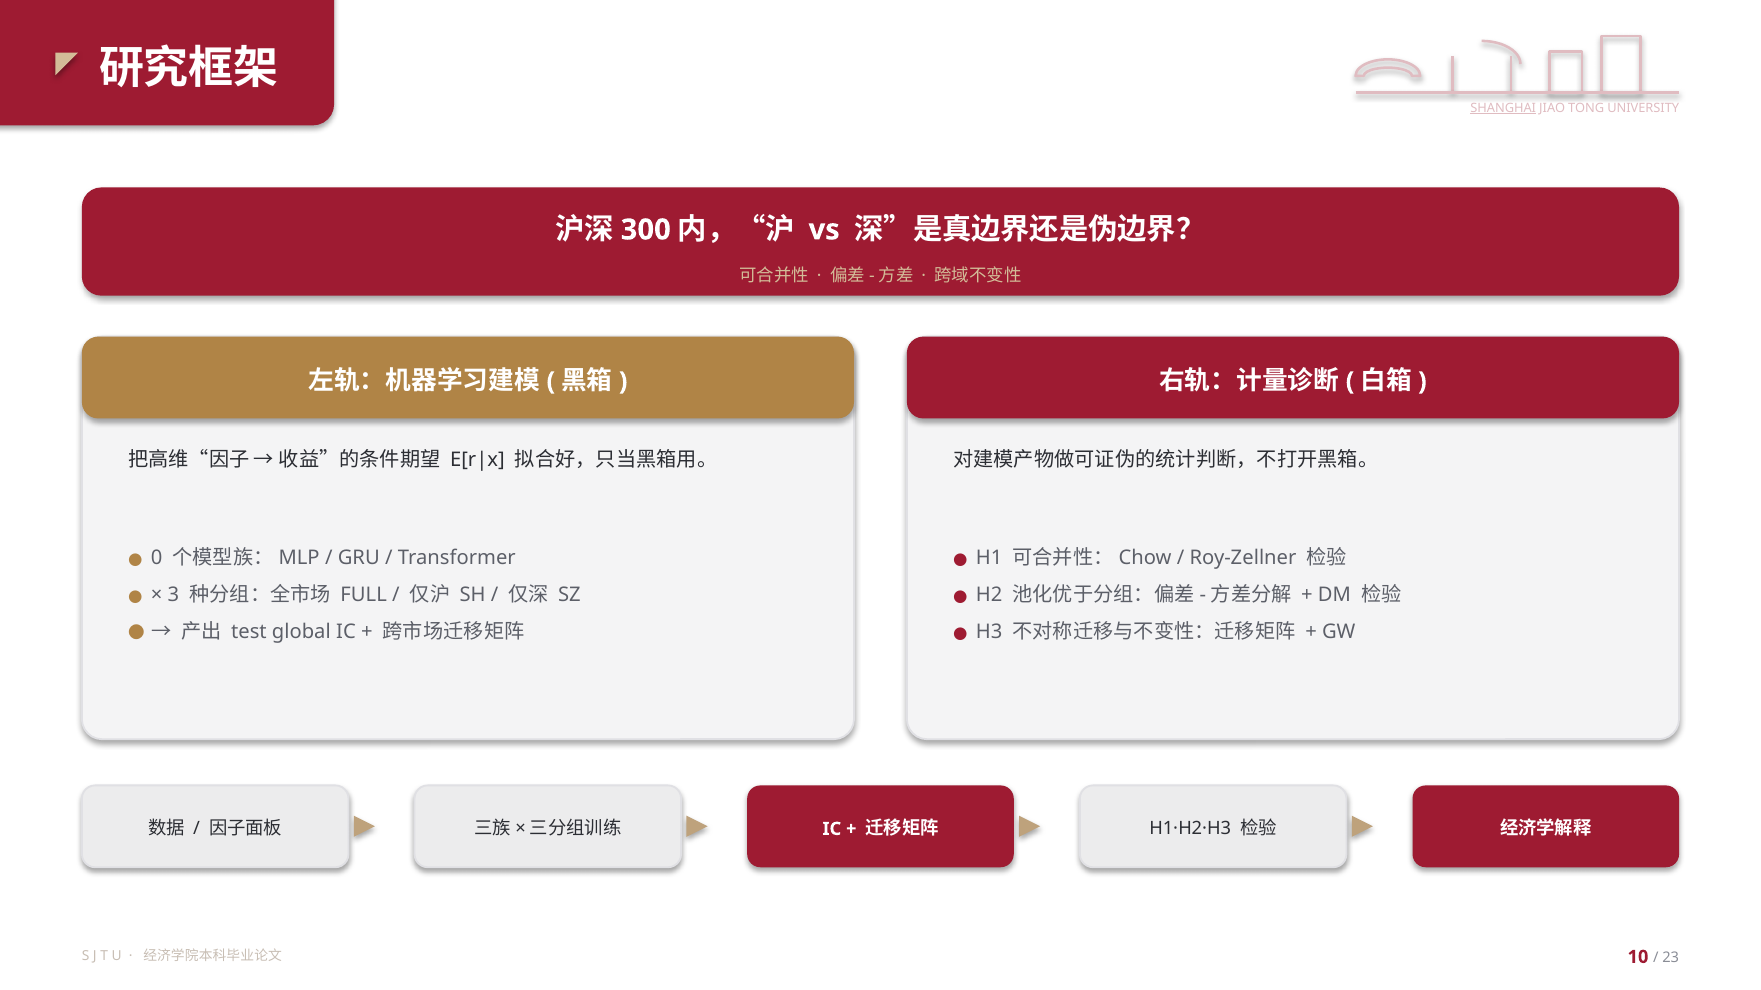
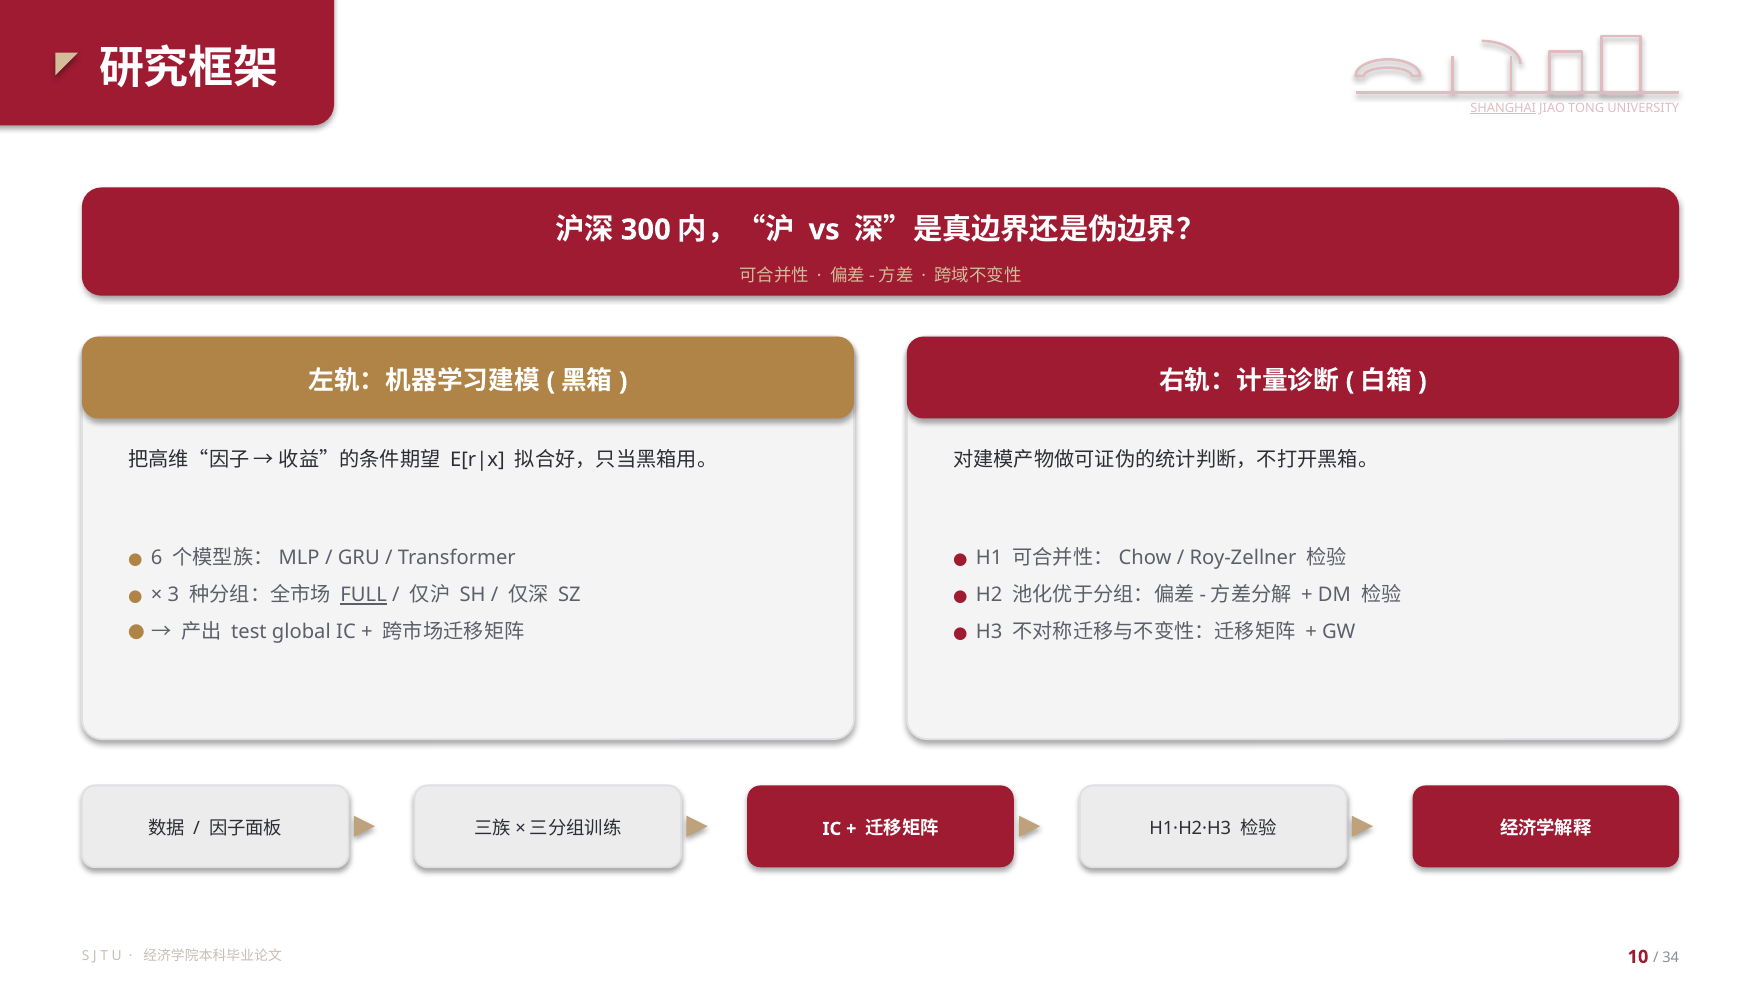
0: 0 -> 6
FULL underline: none -> present
23: 23 -> 34
